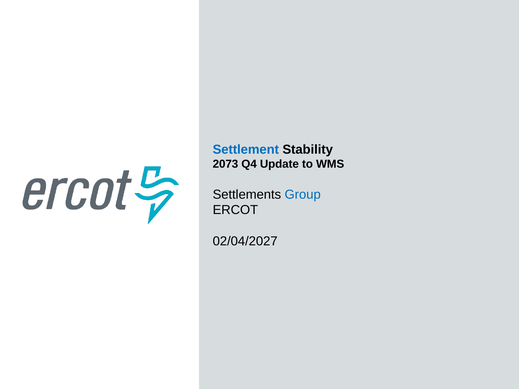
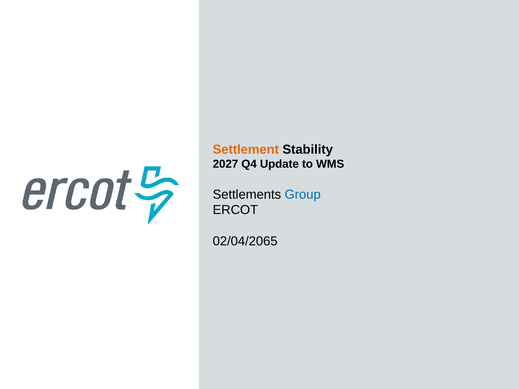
Settlement colour: blue -> orange
2073: 2073 -> 2027
02/04/2027: 02/04/2027 -> 02/04/2065
